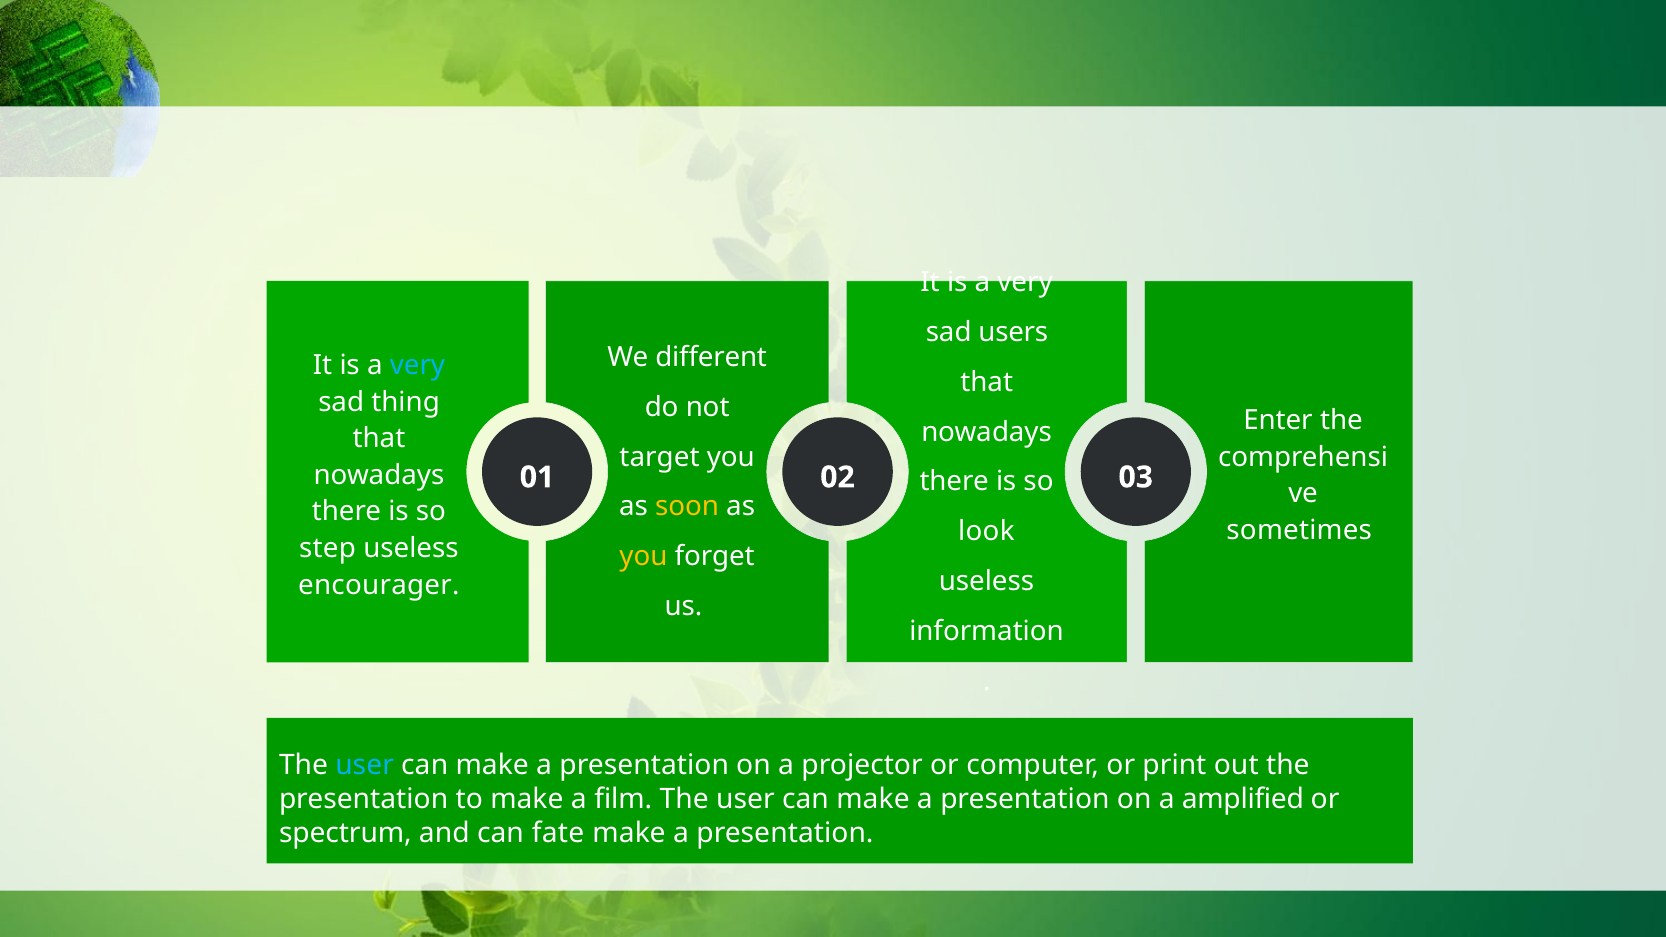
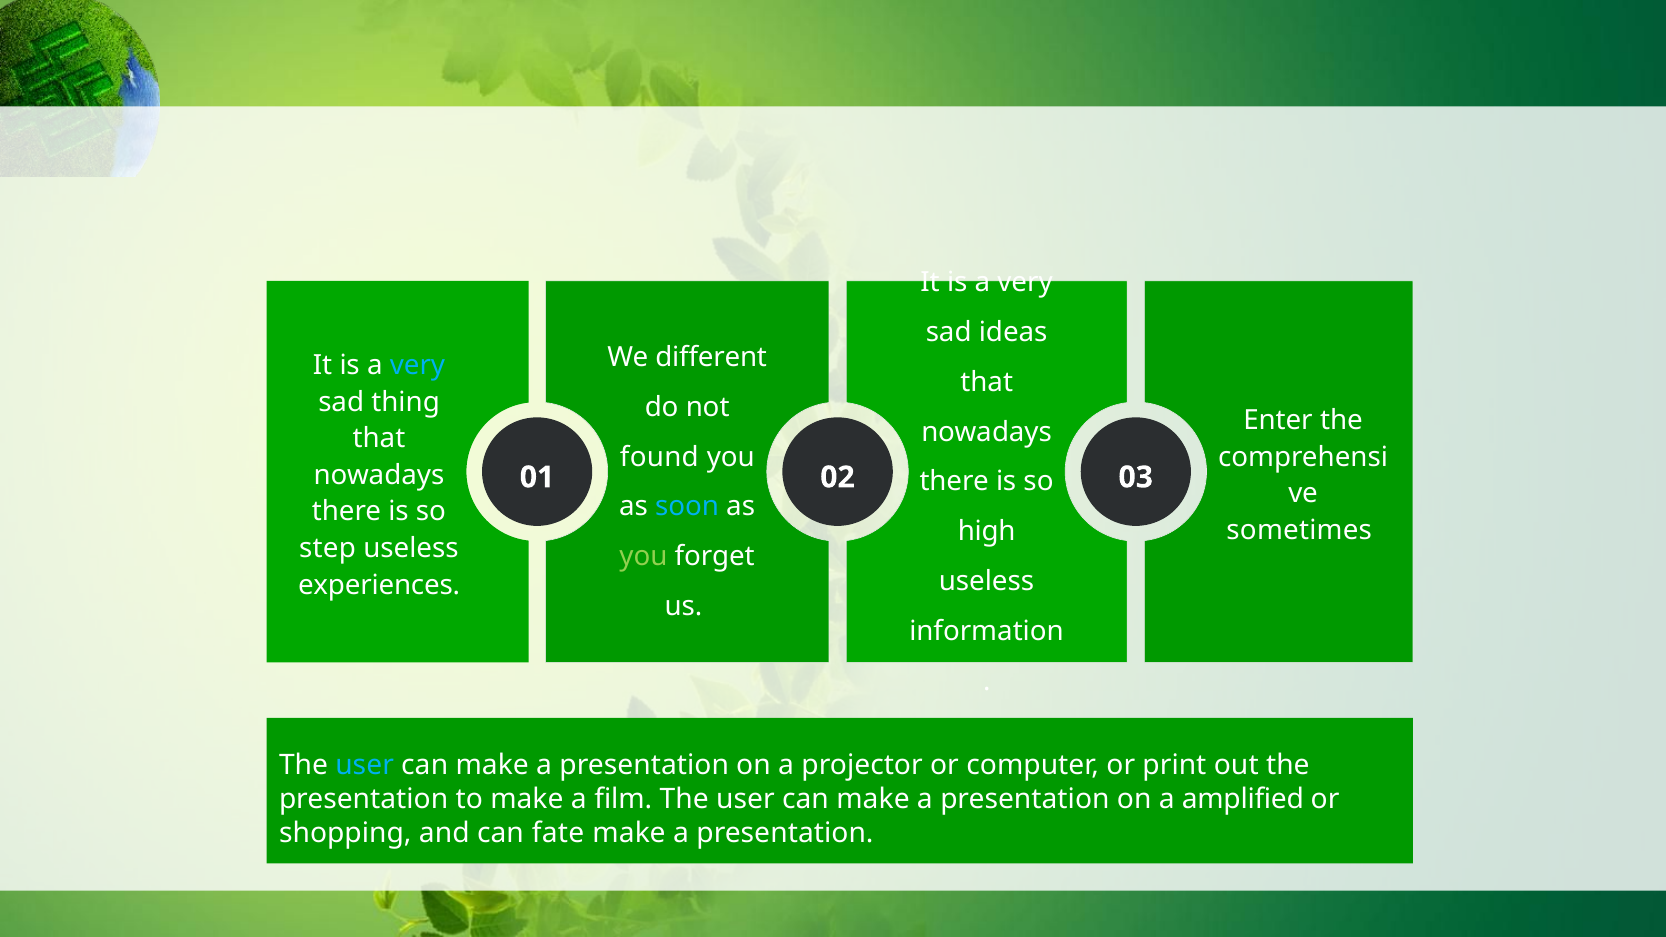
users: users -> ideas
target: target -> found
soon colour: yellow -> light blue
look: look -> high
you at (643, 557) colour: yellow -> light green
encourager: encourager -> experiences
spectrum: spectrum -> shopping
